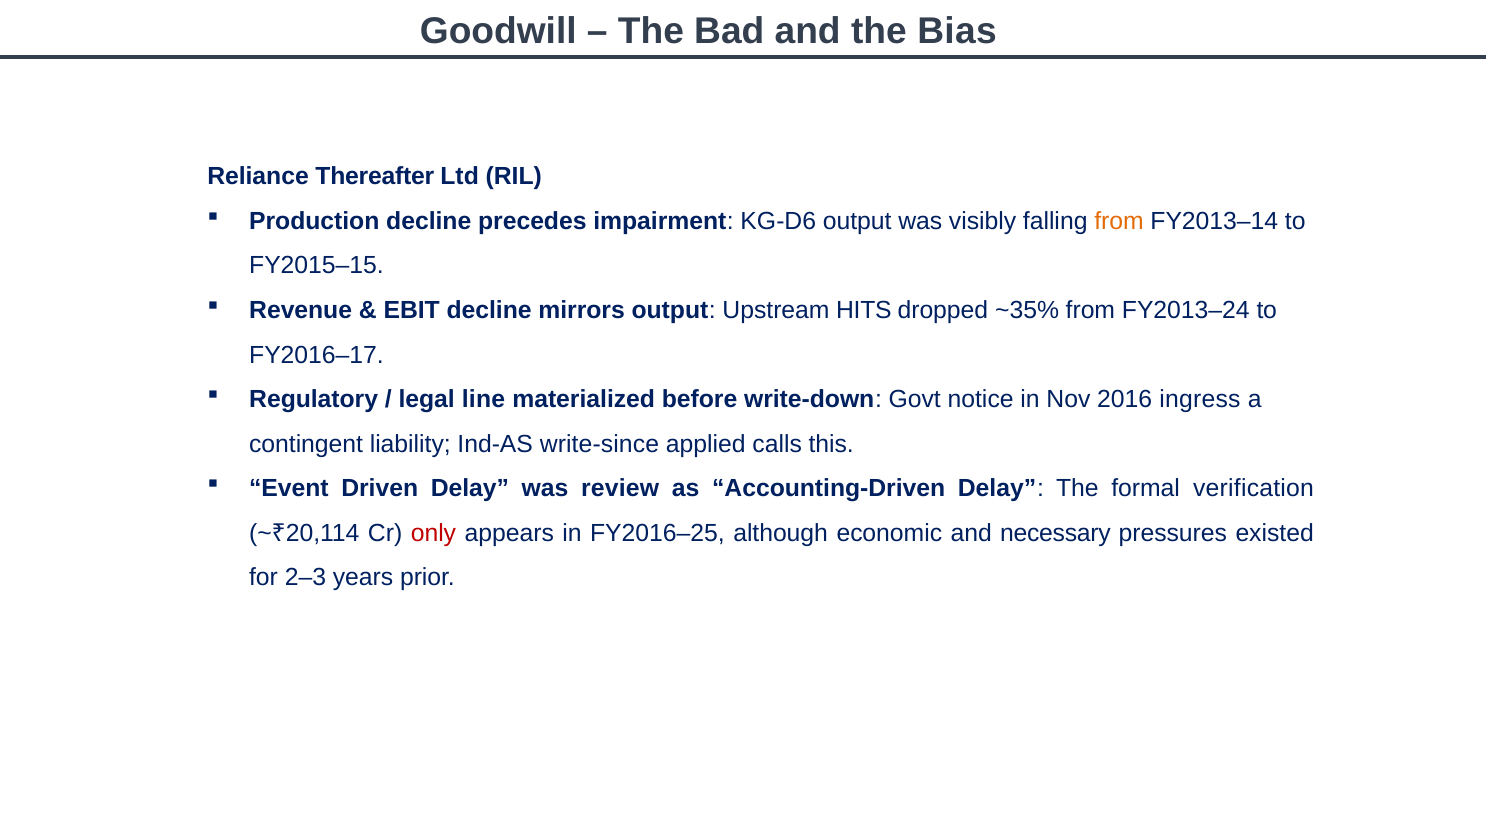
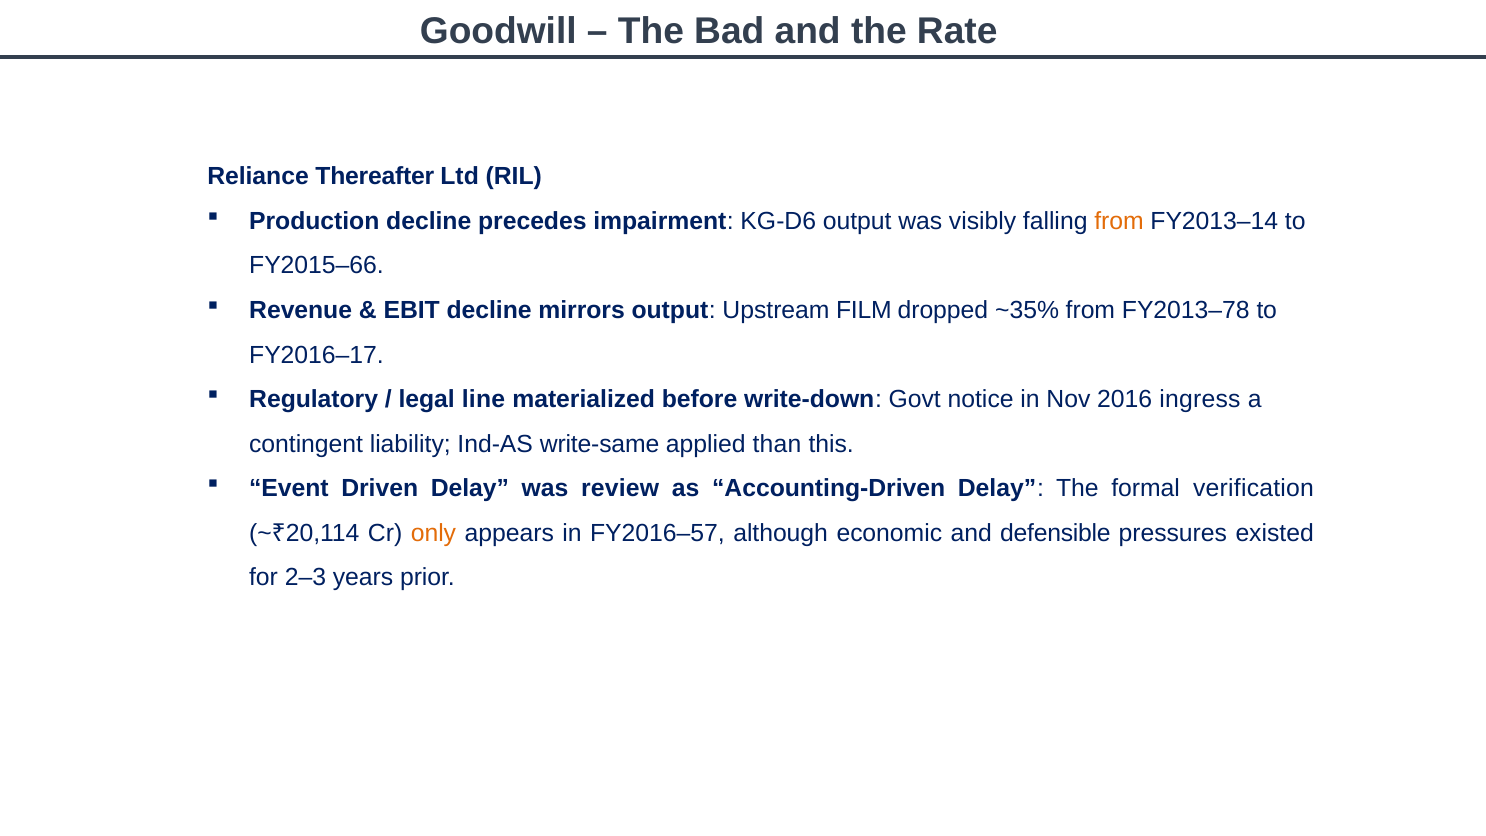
Bias: Bias -> Rate
FY2015–15: FY2015–15 -> FY2015–66
HITS: HITS -> FILM
FY2013–24: FY2013–24 -> FY2013–78
write-since: write-since -> write-same
calls: calls -> than
only colour: red -> orange
FY2016–25: FY2016–25 -> FY2016–57
necessary: necessary -> defensible
